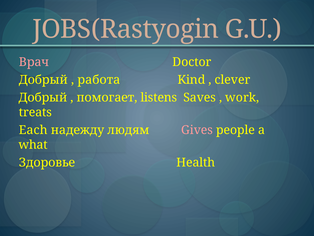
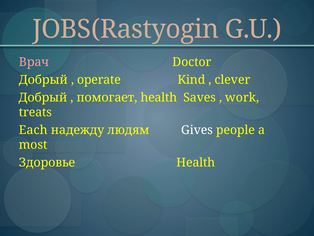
работа: работа -> operate
помогает listens: listens -> health
Gives colour: pink -> white
what: what -> most
